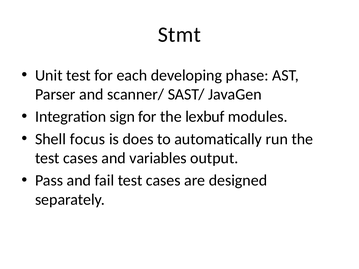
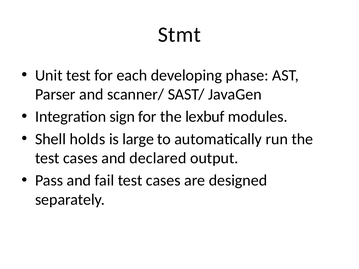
focus: focus -> holds
does: does -> large
variables: variables -> declared
